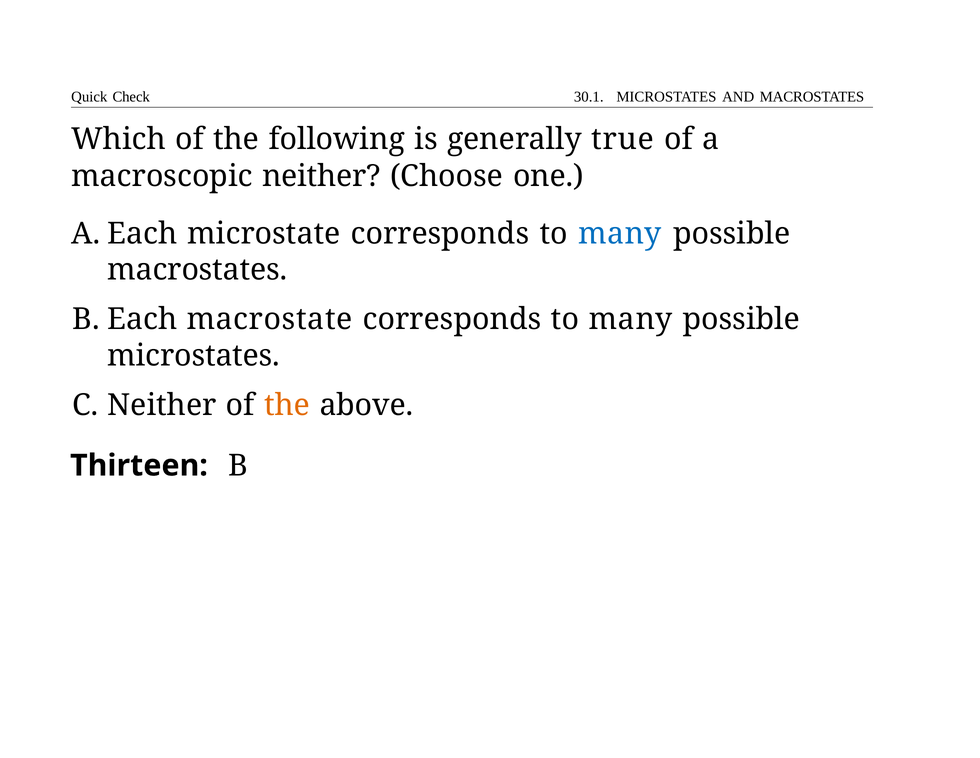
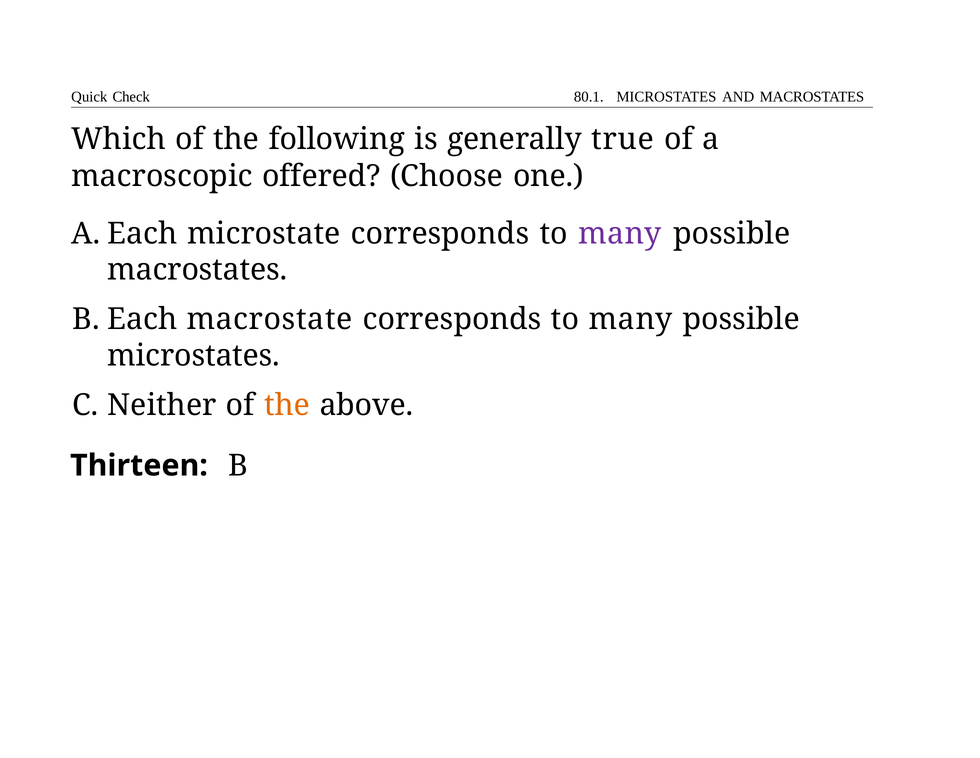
30.1: 30.1 -> 80.1
macroscopic neither: neither -> offered
many at (620, 233) colour: blue -> purple
